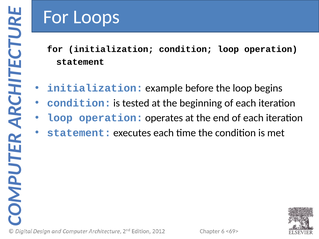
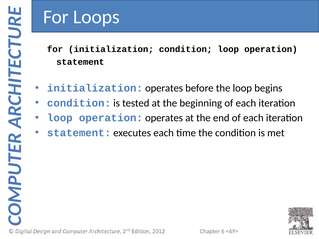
initialization example: example -> operates
